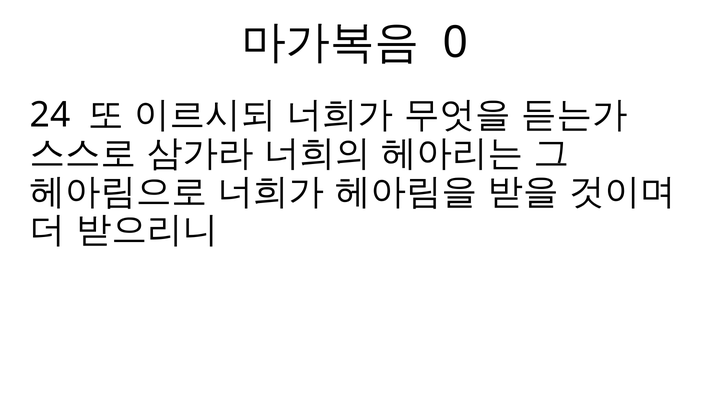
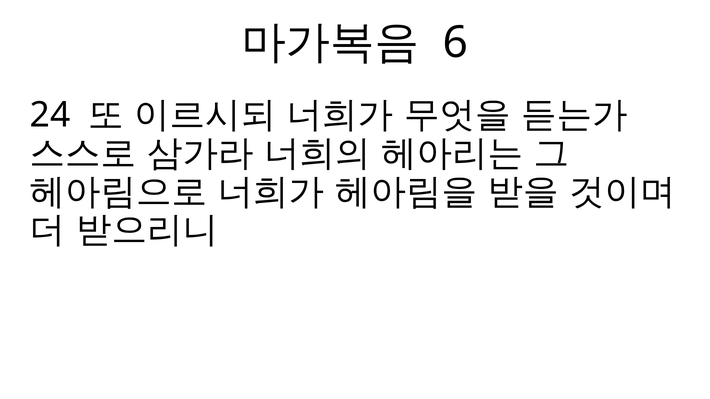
0: 0 -> 6
